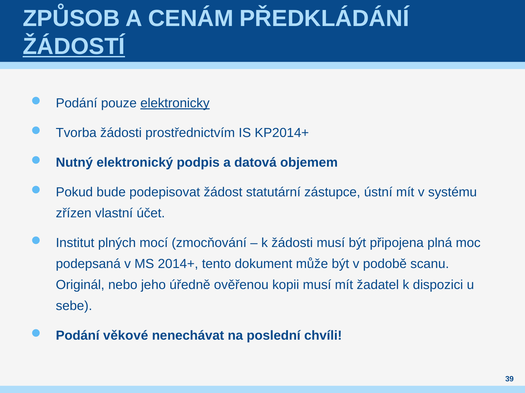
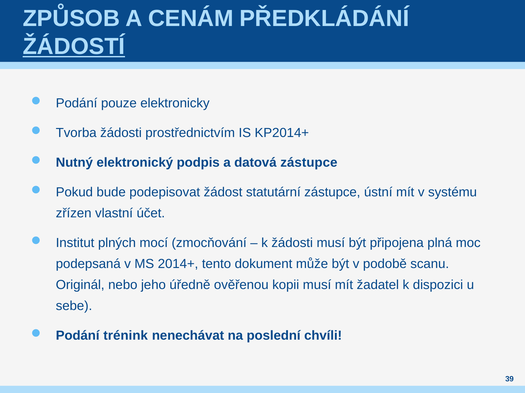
elektronicky underline: present -> none
datová objemem: objemem -> zástupce
věkové: věkové -> trénink
